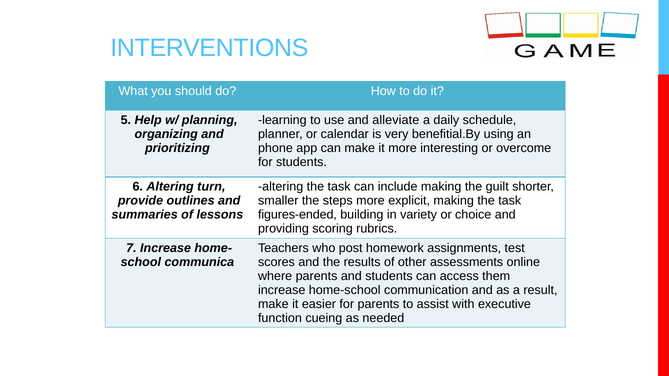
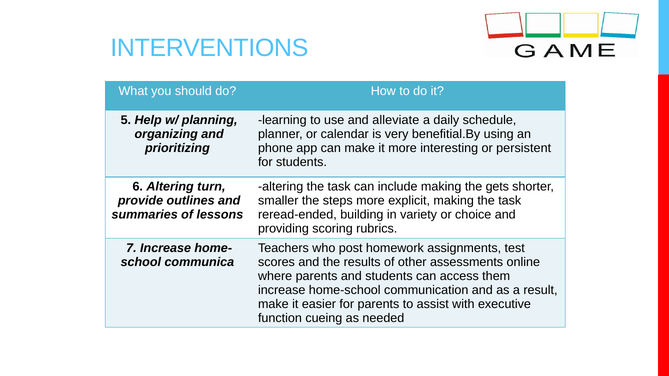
overcome: overcome -> persistent
guilt: guilt -> gets
figures-ended: figures-ended -> reread-ended
